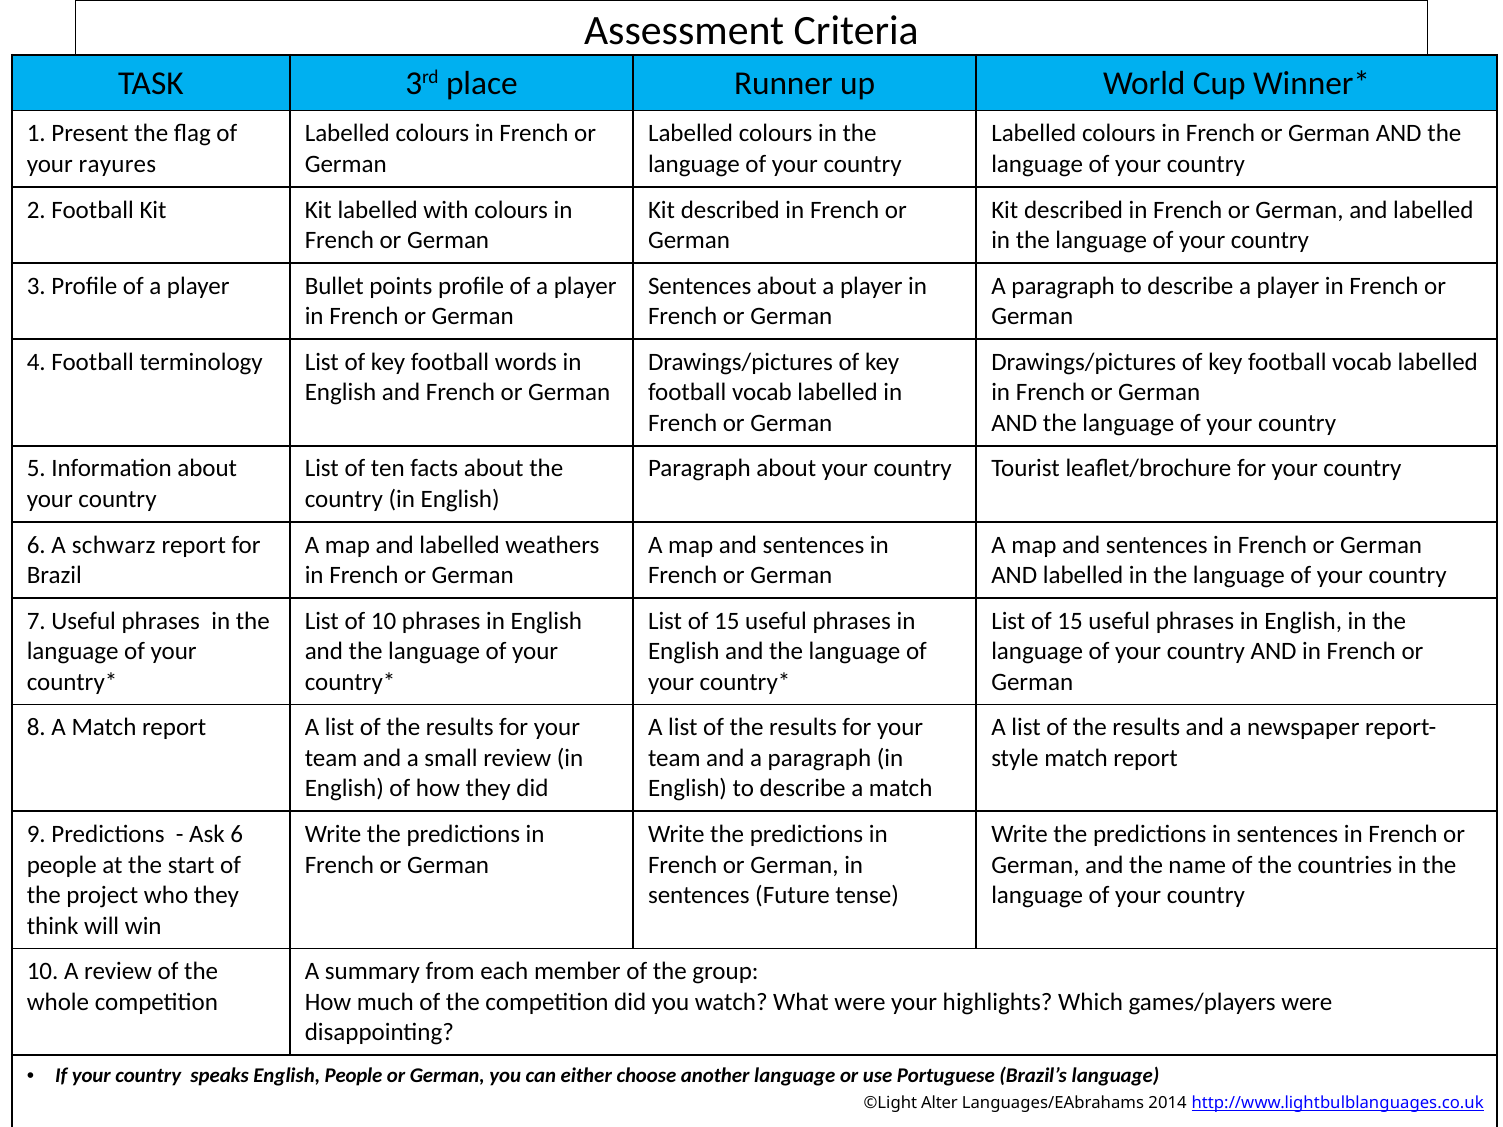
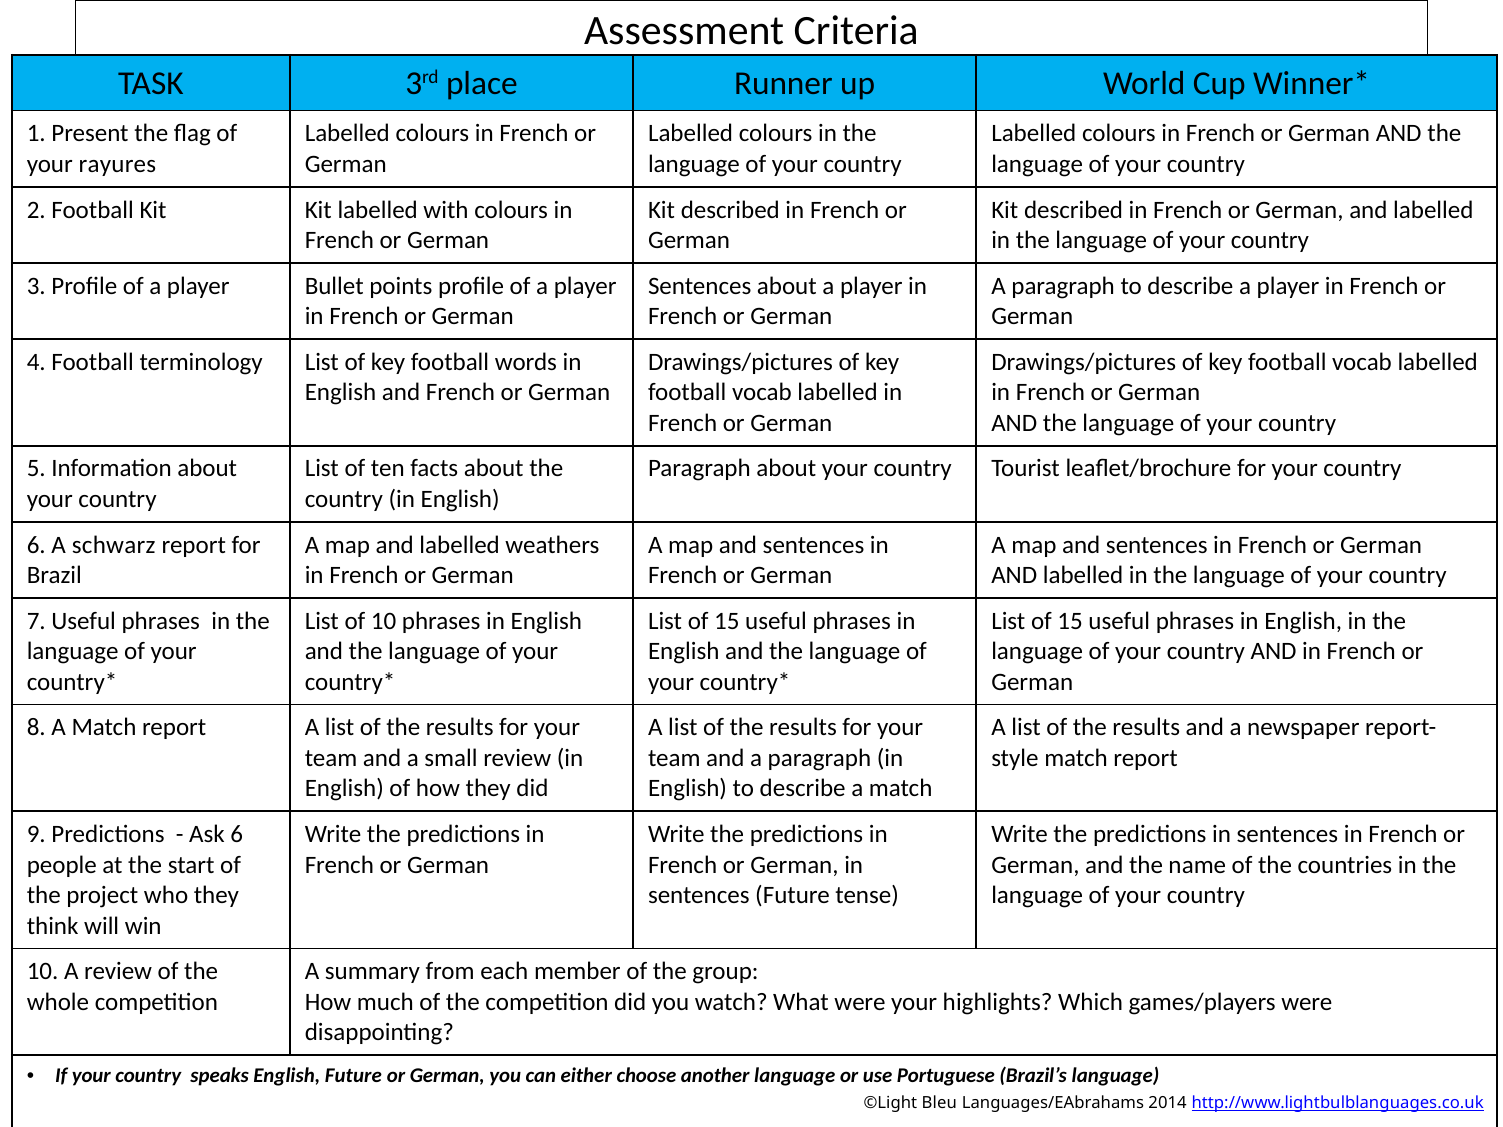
English People: People -> Future
Alter: Alter -> Bleu
